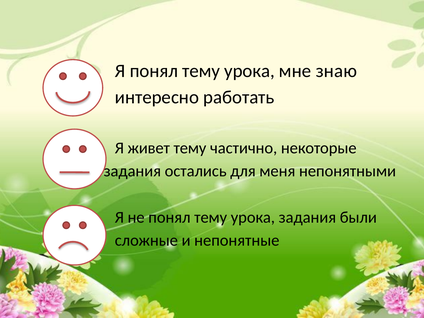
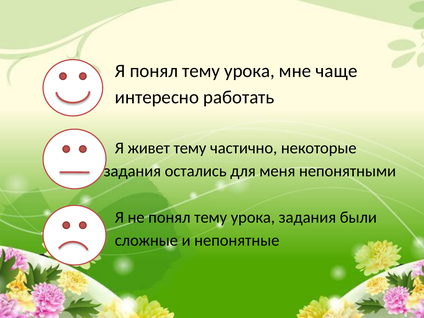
знаю: знаю -> чаще
